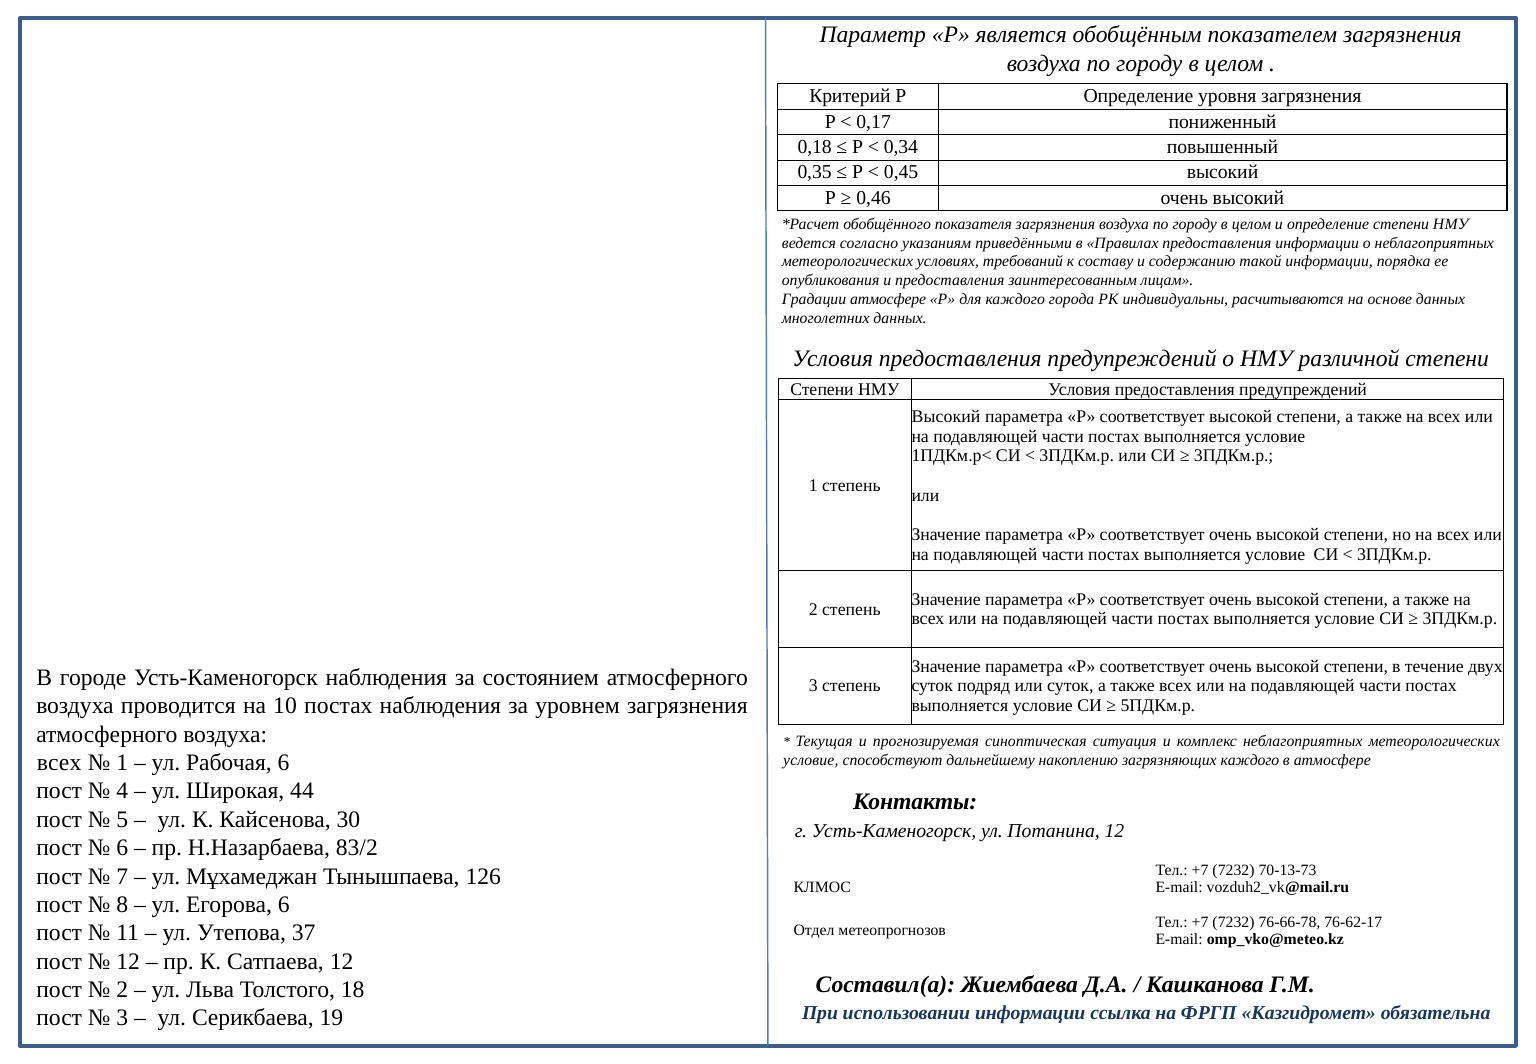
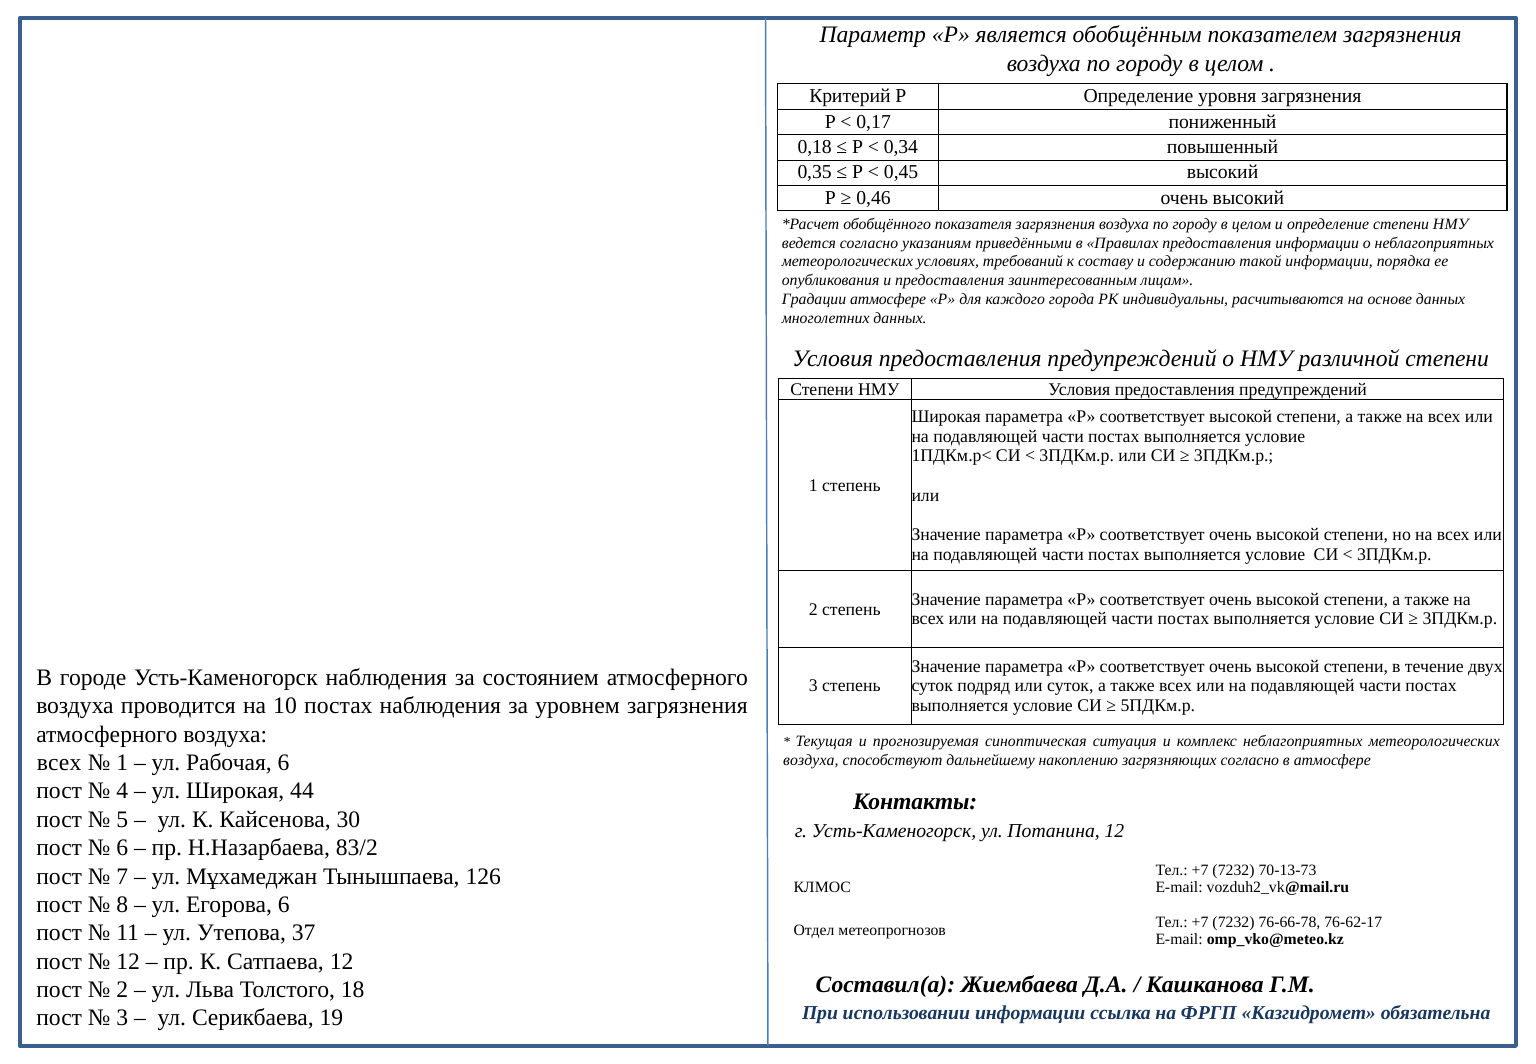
Высокий at (946, 416): Высокий -> Широкая
условие at (811, 759): условие -> воздуха
загрязняющих каждого: каждого -> согласно
